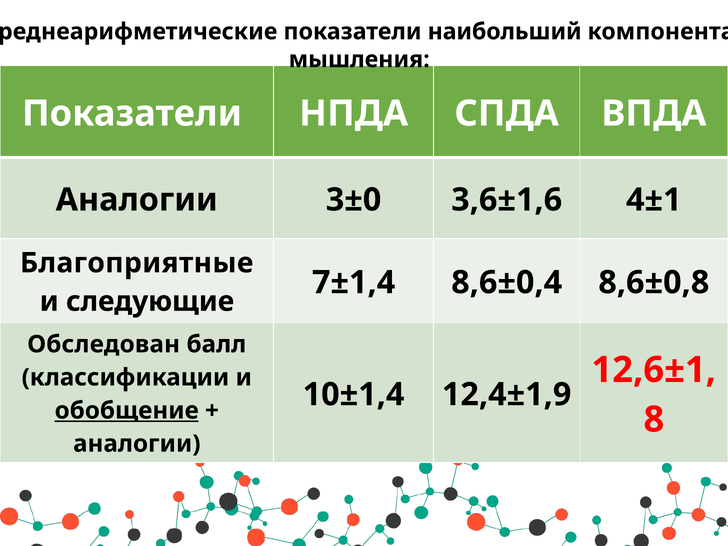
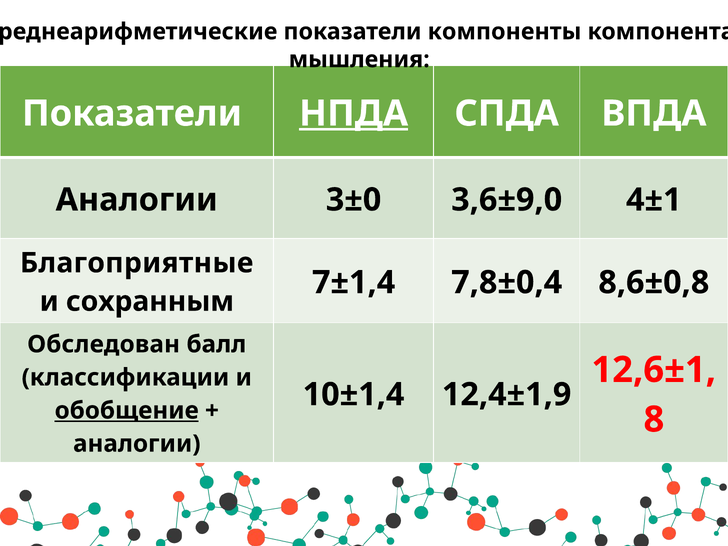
наибольший: наибольший -> компоненты
НПДА underline: none -> present
3,6±1,6: 3,6±1,6 -> 3,6±9,0
8,6±0,4: 8,6±0,4 -> 7,8±0,4
следующие: следующие -> сохранным
